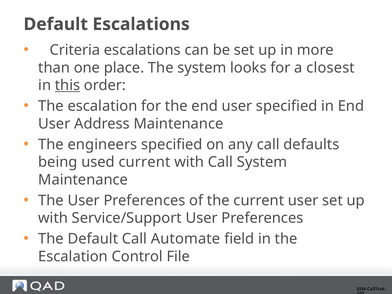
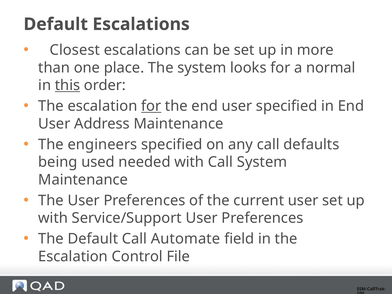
Criteria: Criteria -> Closest
closest: closest -> normal
for at (151, 106) underline: none -> present
used current: current -> needed
